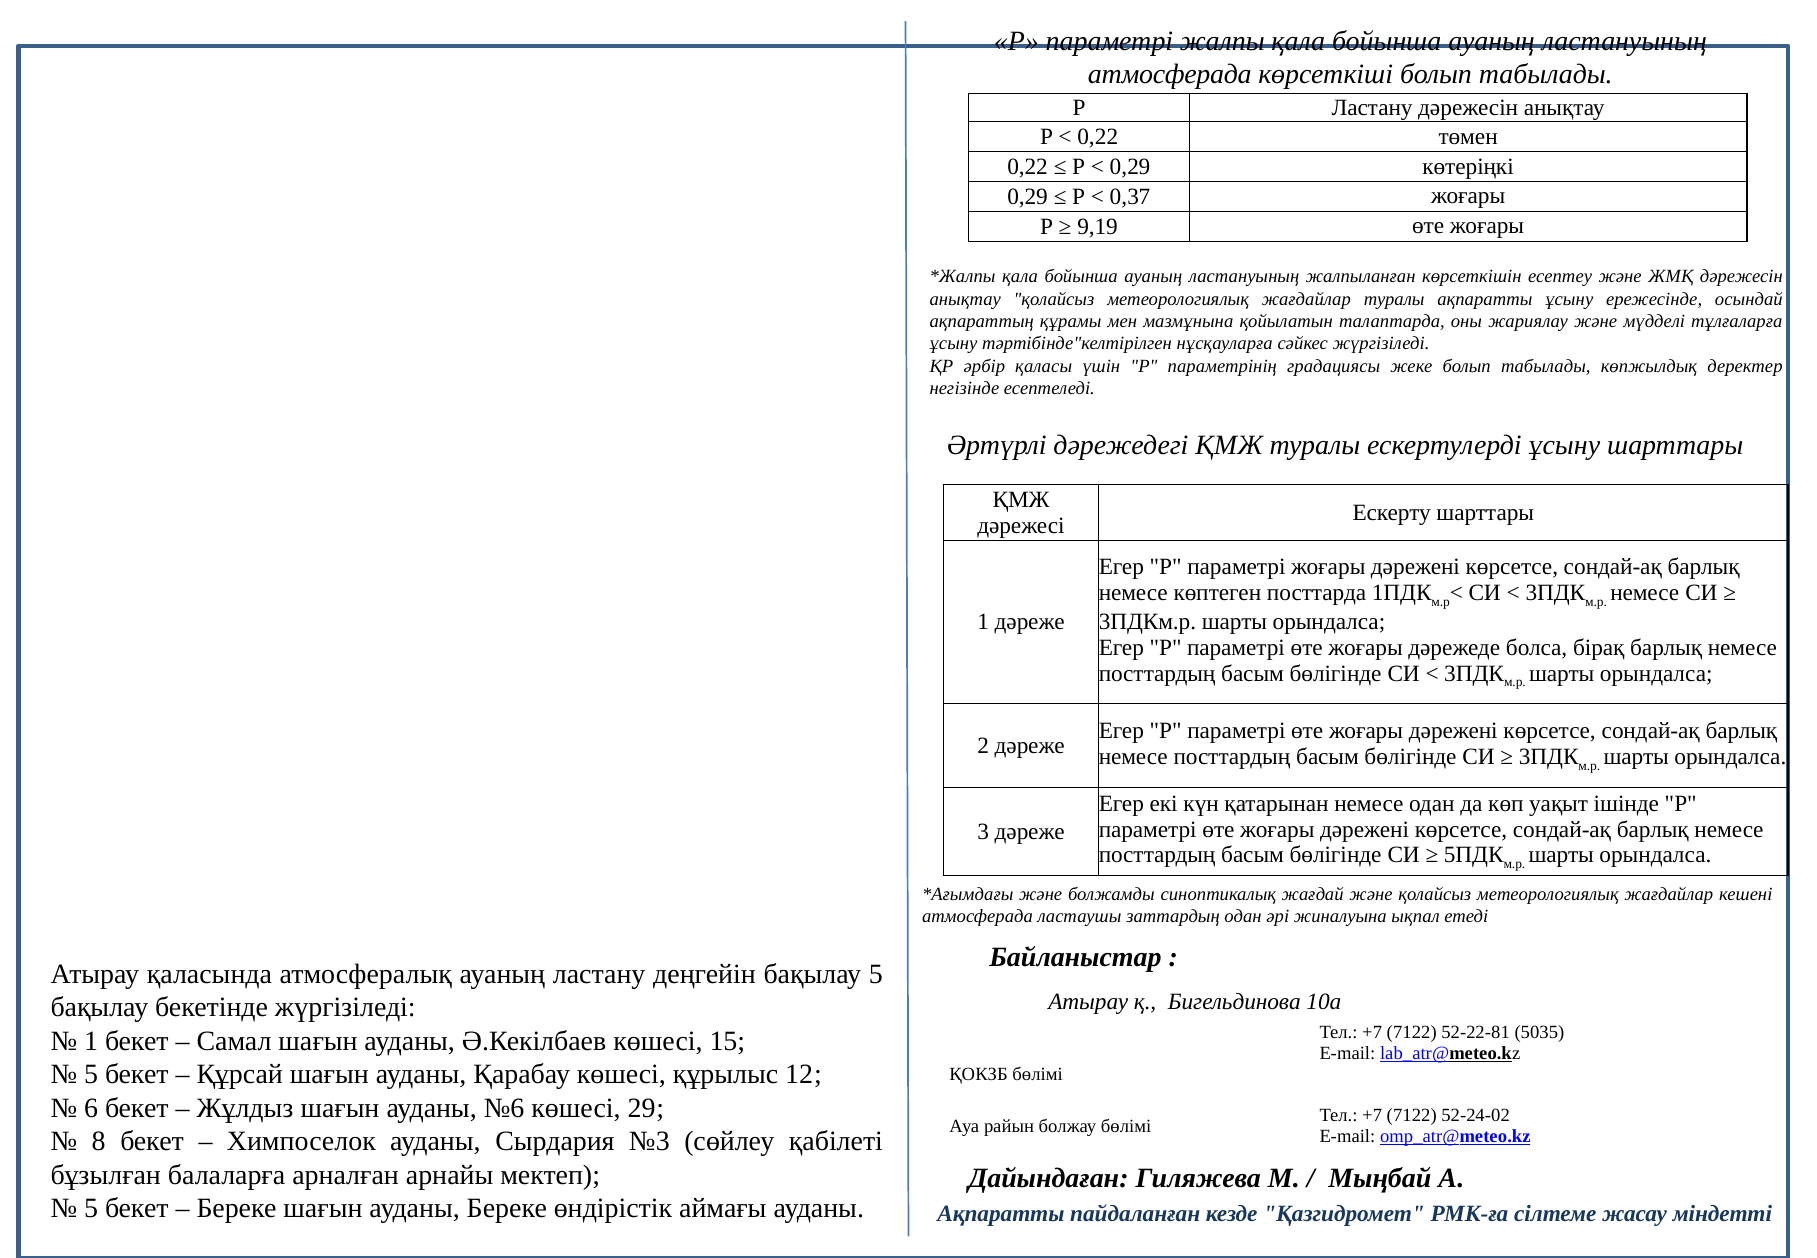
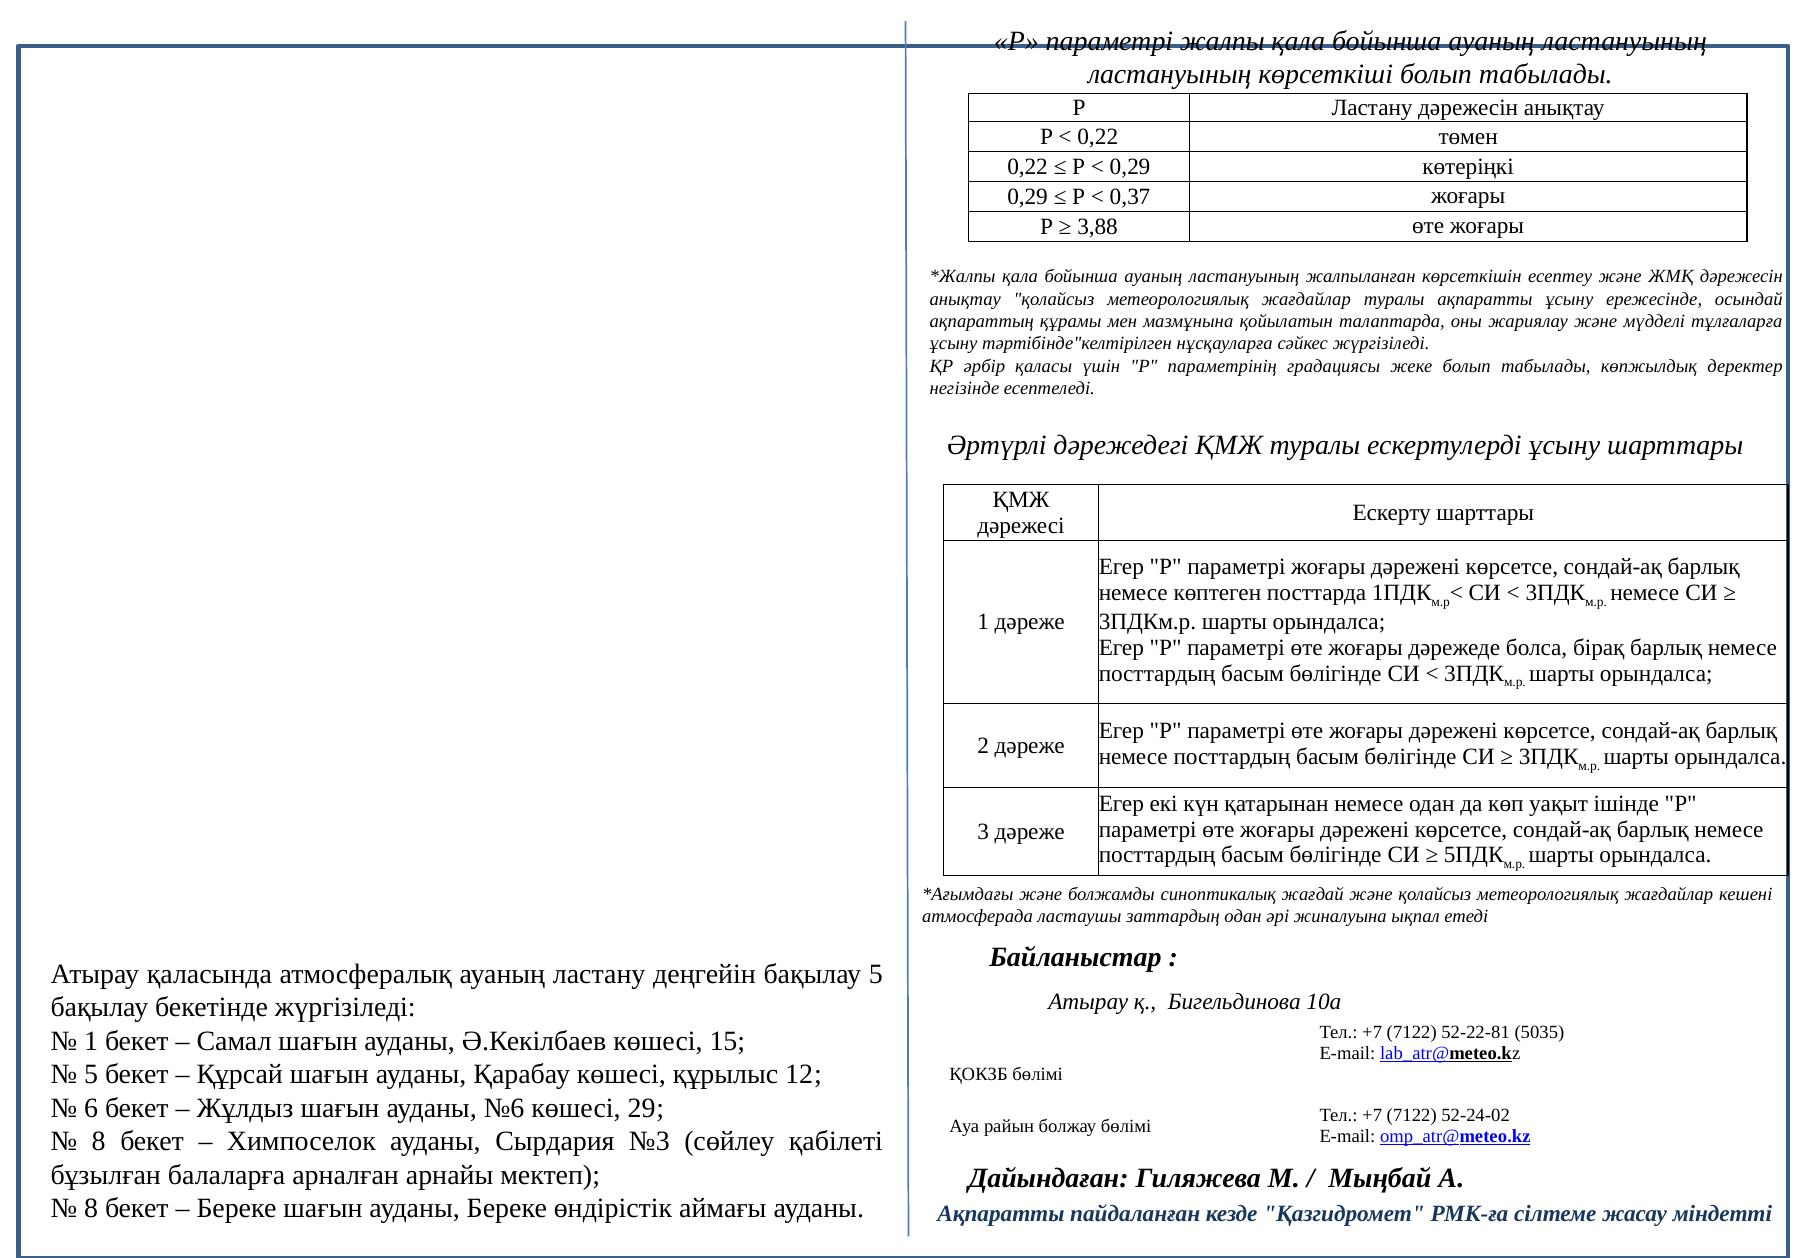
атмосферада at (1170, 75): атмосферада -> ластануының
9,19: 9,19 -> 3,88
5 at (91, 1209): 5 -> 8
